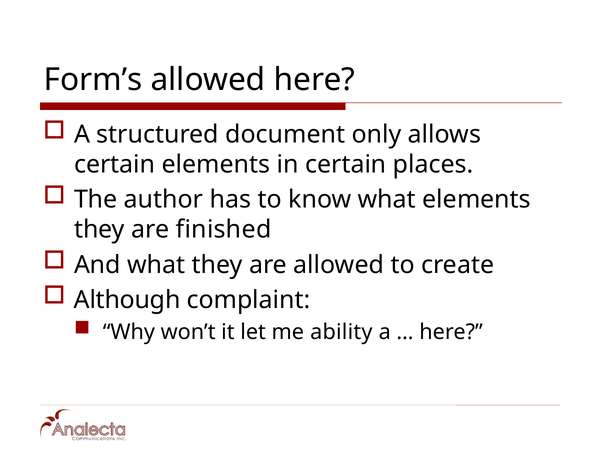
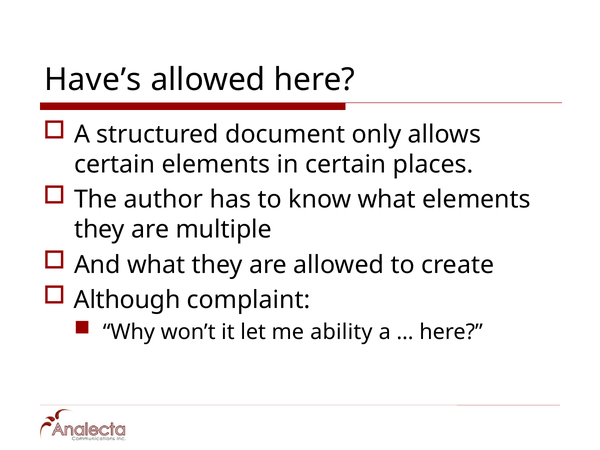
Form’s: Form’s -> Have’s
finished: finished -> multiple
